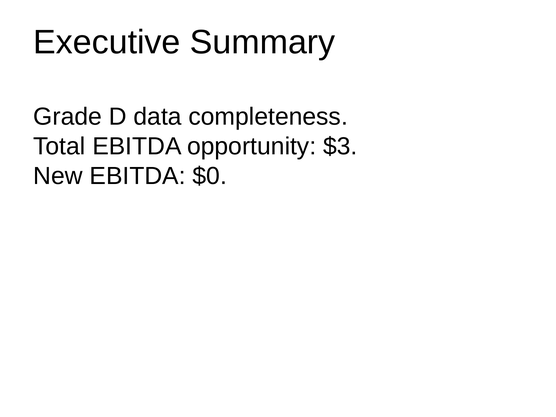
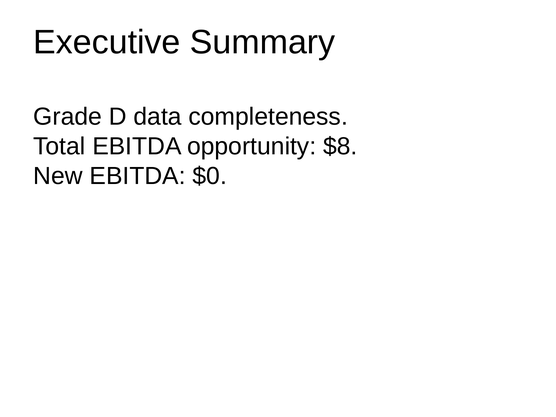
$3: $3 -> $8
